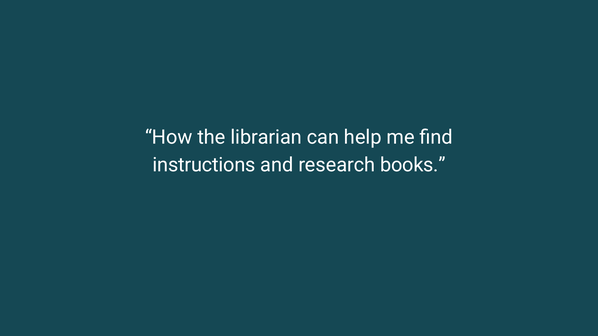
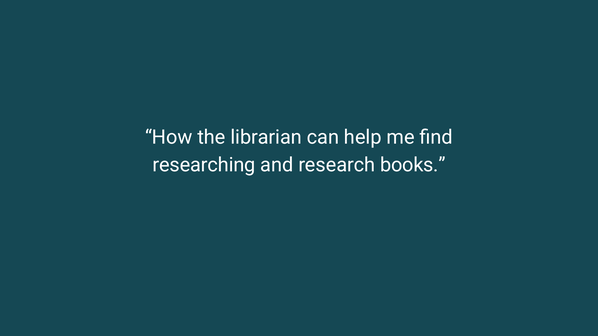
instructions: instructions -> researching
